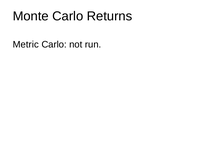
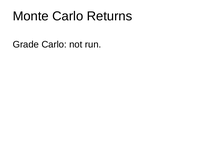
Metric: Metric -> Grade
